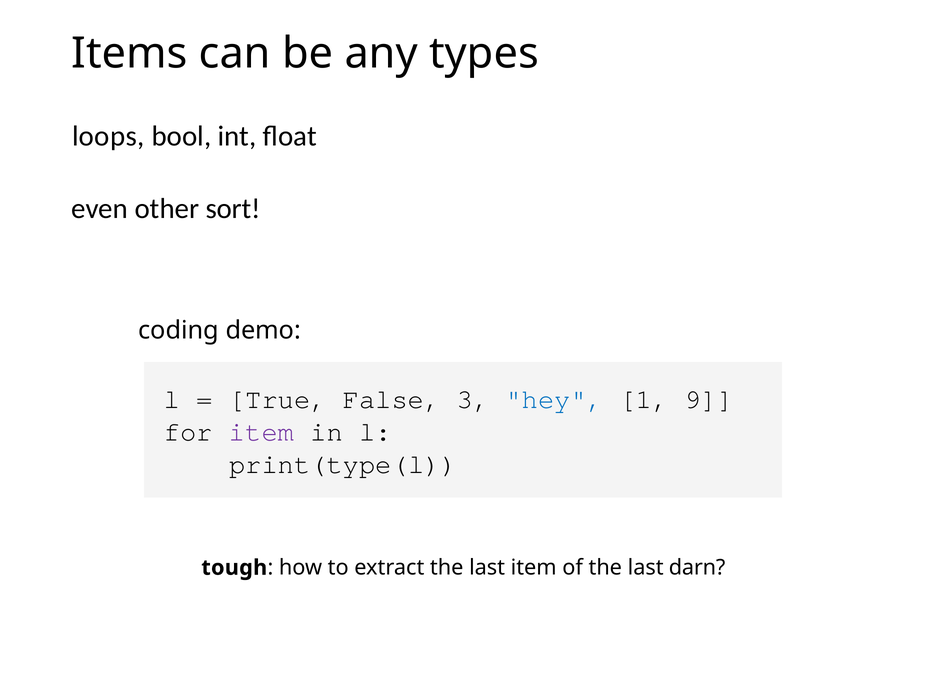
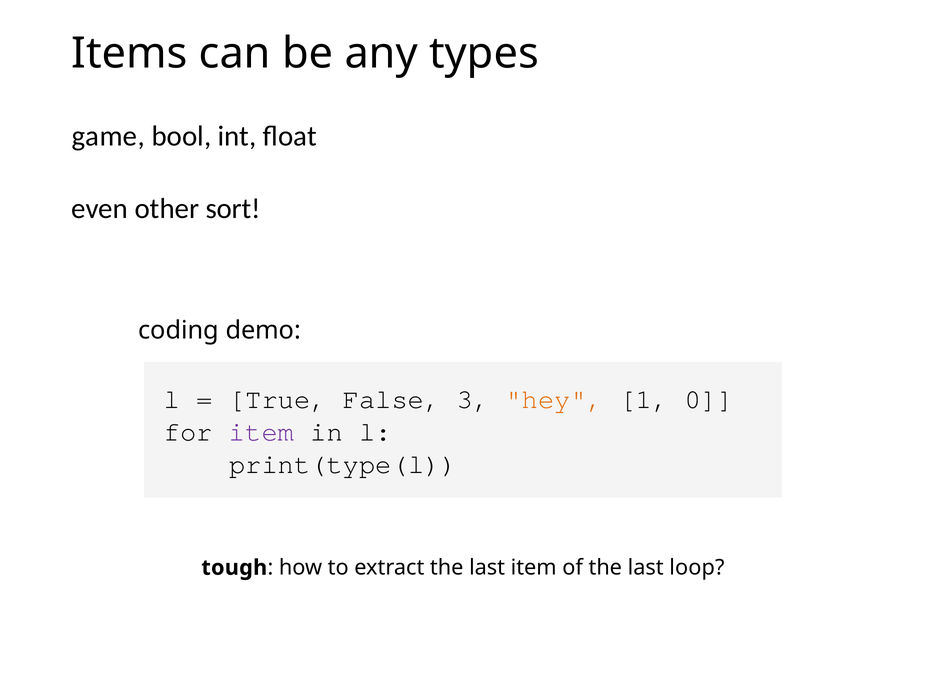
loops: loops -> game
hey colour: blue -> orange
9: 9 -> 0
darn: darn -> loop
